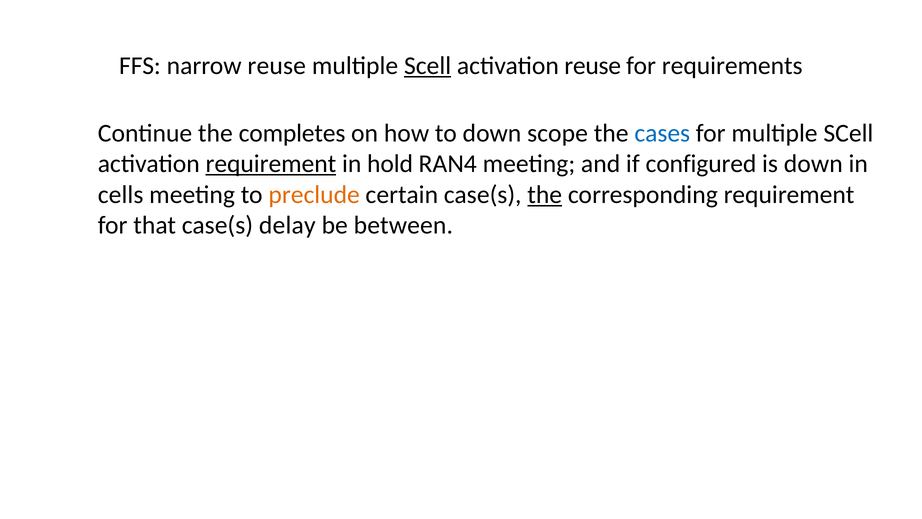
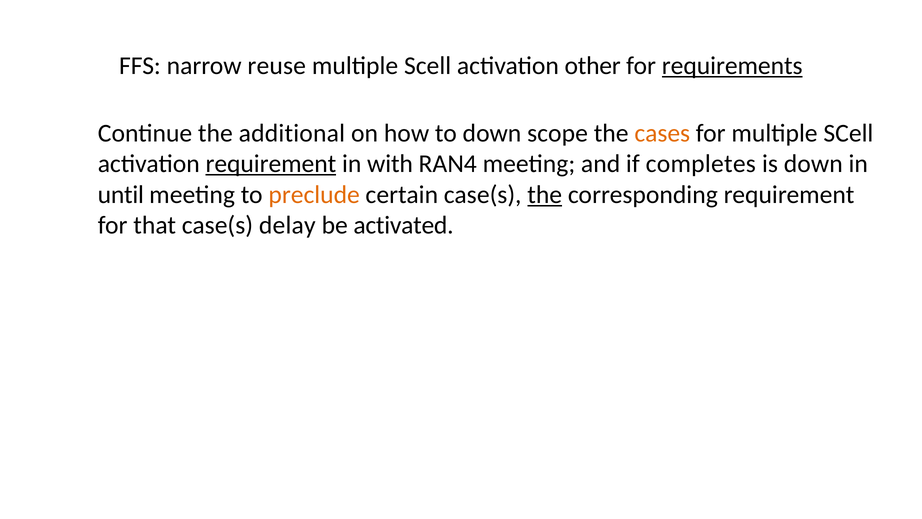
Scell at (428, 66) underline: present -> none
activation reuse: reuse -> other
requirements underline: none -> present
completes: completes -> additional
cases colour: blue -> orange
hold: hold -> with
configured: configured -> completes
cells: cells -> until
between: between -> activated
